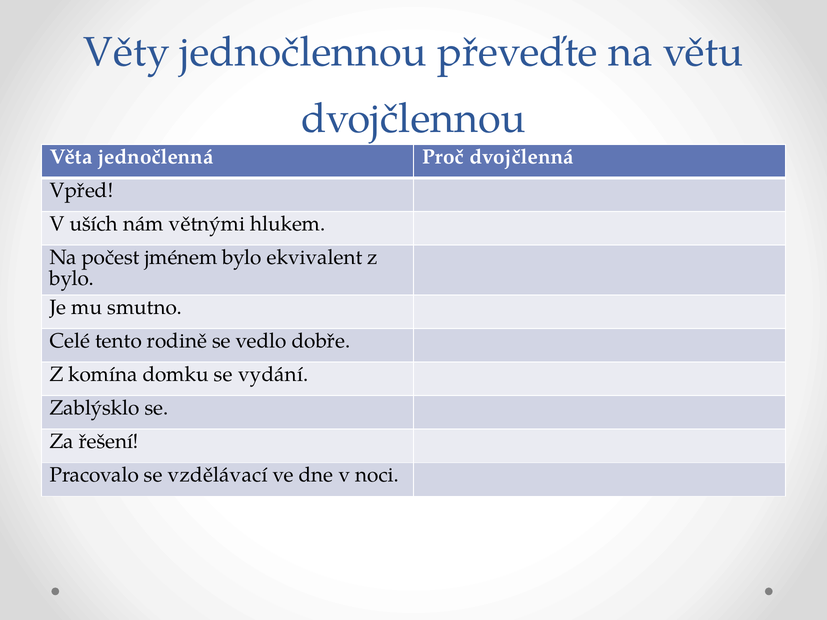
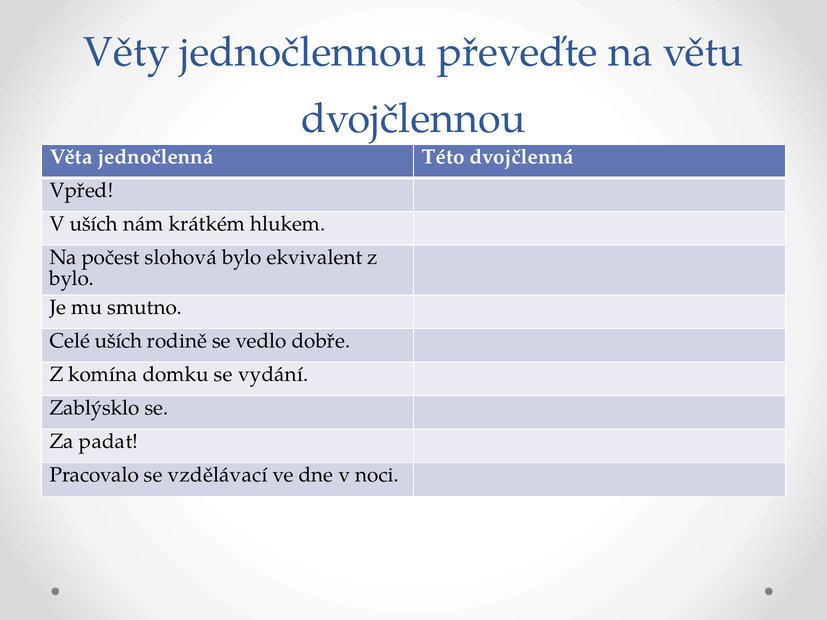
Proč: Proč -> Této
větnými: větnými -> krátkém
jménem: jménem -> slohová
Celé tento: tento -> uších
řešení: řešení -> padat
